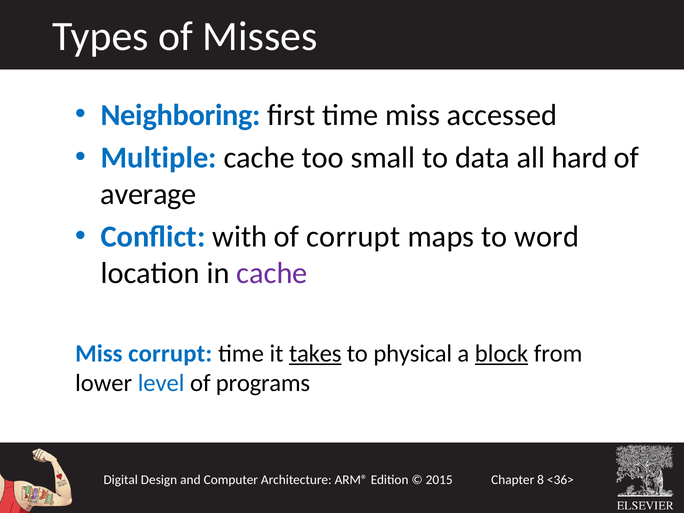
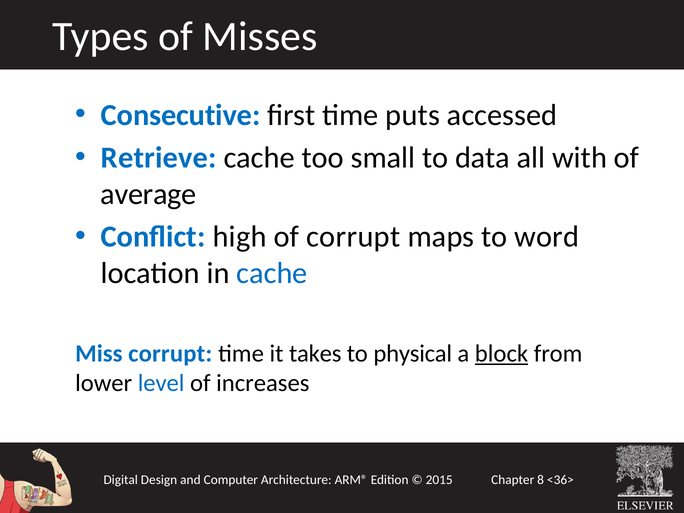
Neighboring: Neighboring -> Consecutive
time miss: miss -> puts
Multiple: Multiple -> Retrieve
hard: hard -> with
with: with -> high
cache at (272, 273) colour: purple -> blue
takes underline: present -> none
programs: programs -> increases
